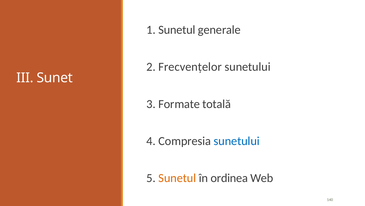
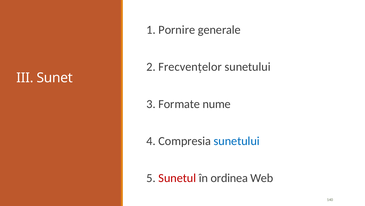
1 Sunetul: Sunetul -> Pornire
totală: totală -> nume
Sunetul at (177, 178) colour: orange -> red
